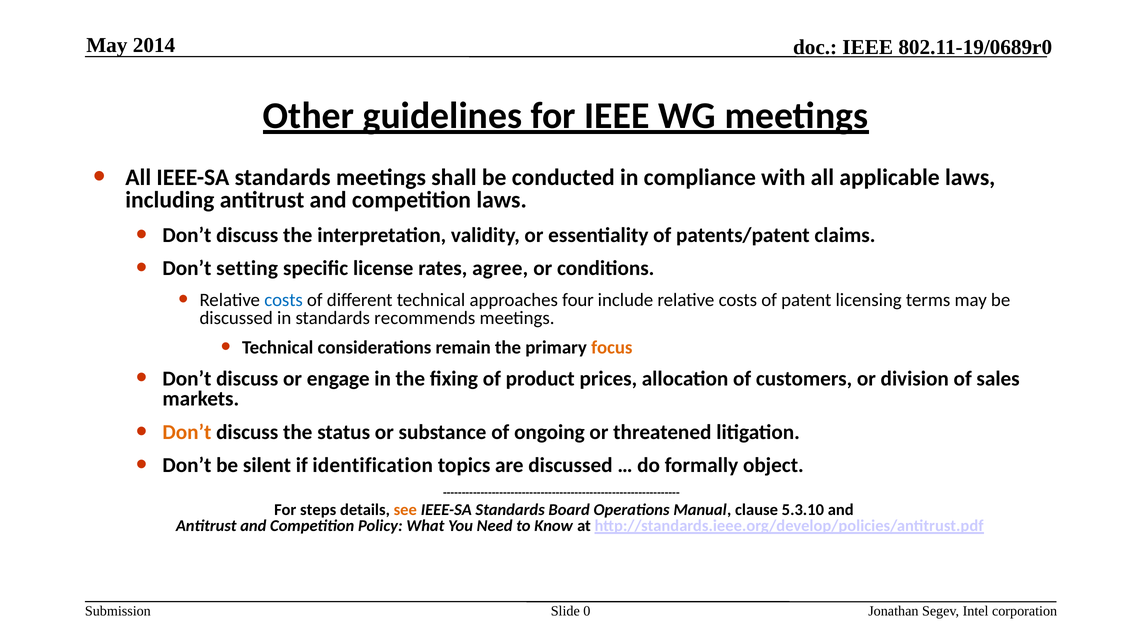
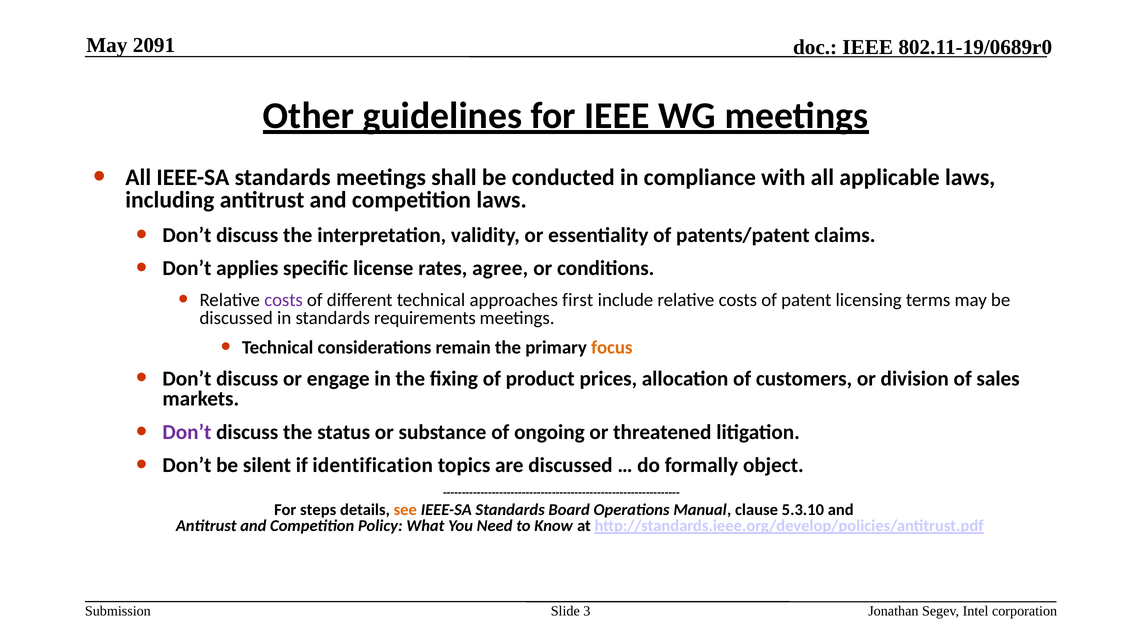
2014: 2014 -> 2091
setting: setting -> applies
costs at (284, 300) colour: blue -> purple
four: four -> first
recommends: recommends -> requirements
Don’t at (187, 432) colour: orange -> purple
0: 0 -> 3
